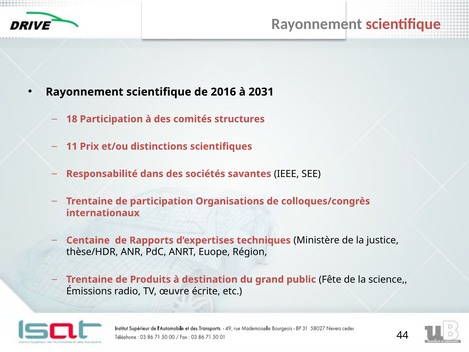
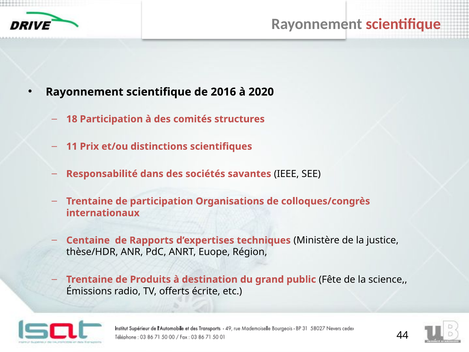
2031: 2031 -> 2020
œuvre: œuvre -> offerts
